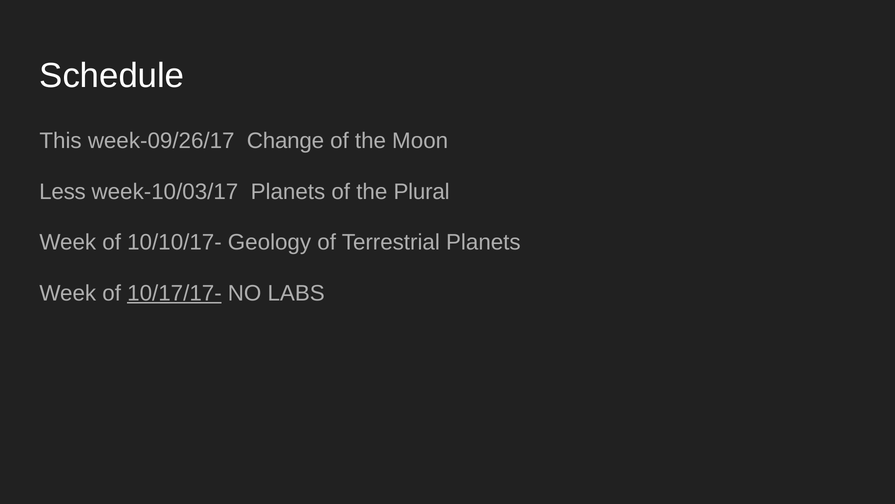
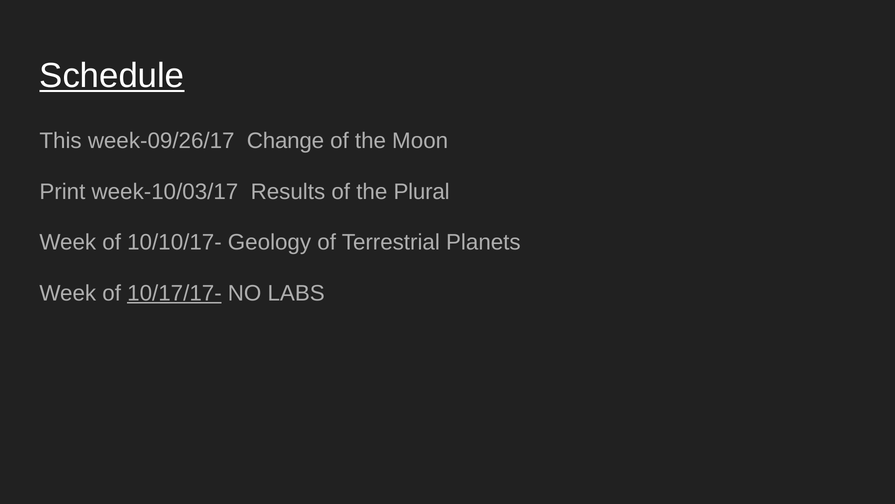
Schedule underline: none -> present
Less: Less -> Print
week-10/03/17 Planets: Planets -> Results
